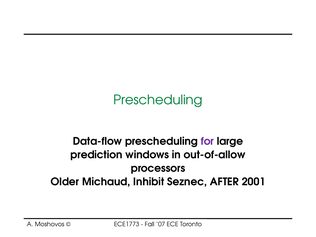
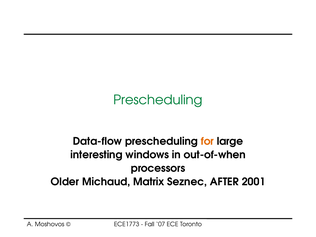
for colour: purple -> orange
prediction: prediction -> interesting
out-of-allow: out-of-allow -> out-of-when
Inhibit: Inhibit -> Matrix
